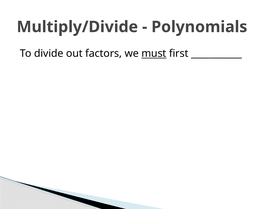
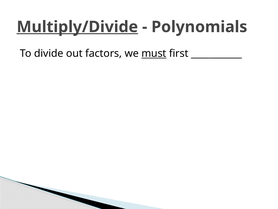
Multiply/Divide underline: none -> present
